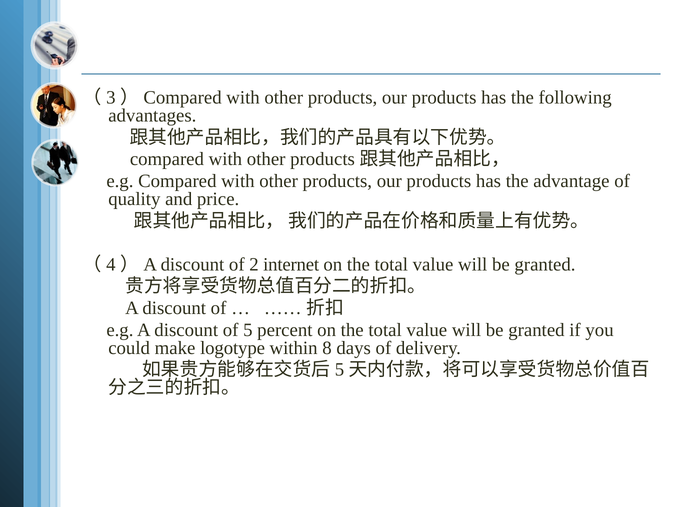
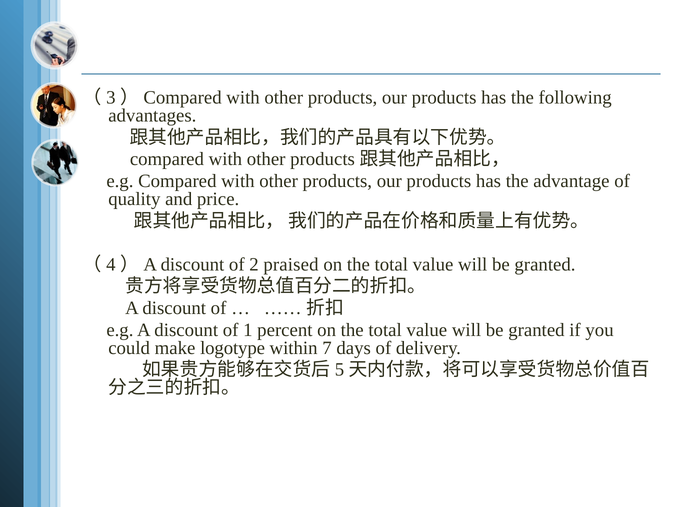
internet: internet -> praised
5: 5 -> 1
8: 8 -> 7
